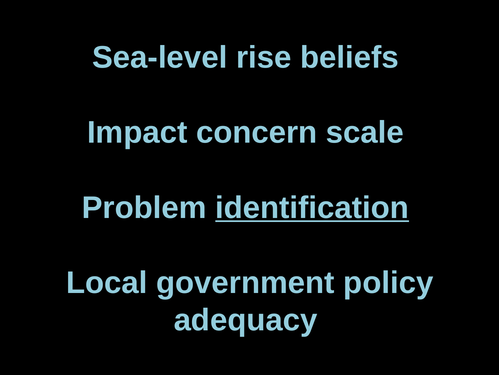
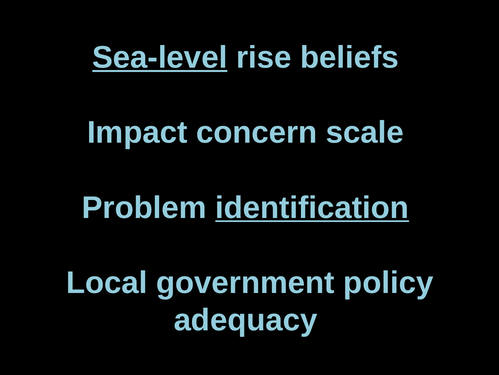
Sea-level underline: none -> present
